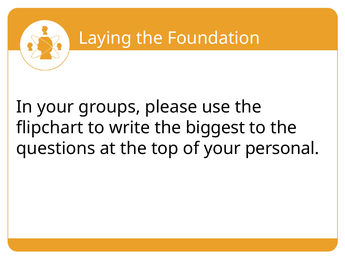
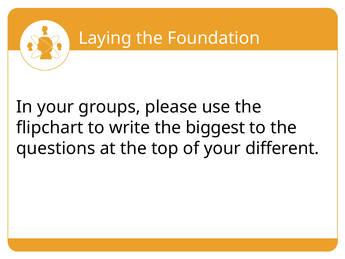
personal: personal -> different
